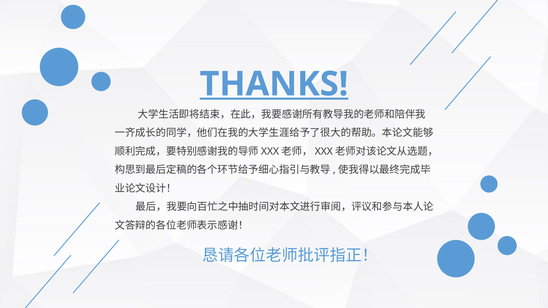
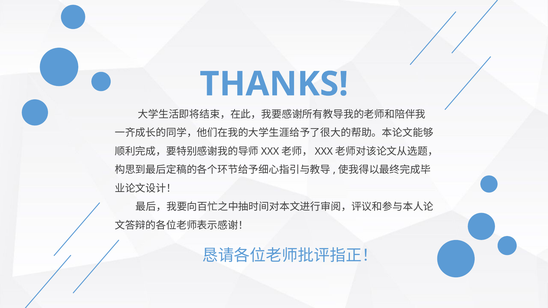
THANKS underline: present -> none
